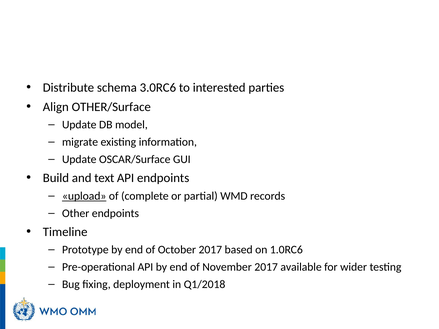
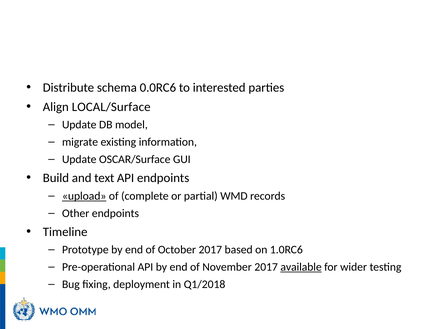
3.0RC6: 3.0RC6 -> 0.0RC6
OTHER/Surface: OTHER/Surface -> LOCAL/Surface
available underline: none -> present
